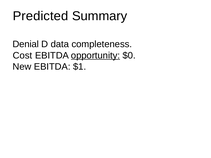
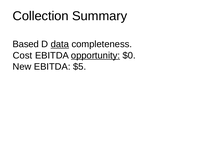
Predicted: Predicted -> Collection
Denial: Denial -> Based
data underline: none -> present
$1: $1 -> $5
